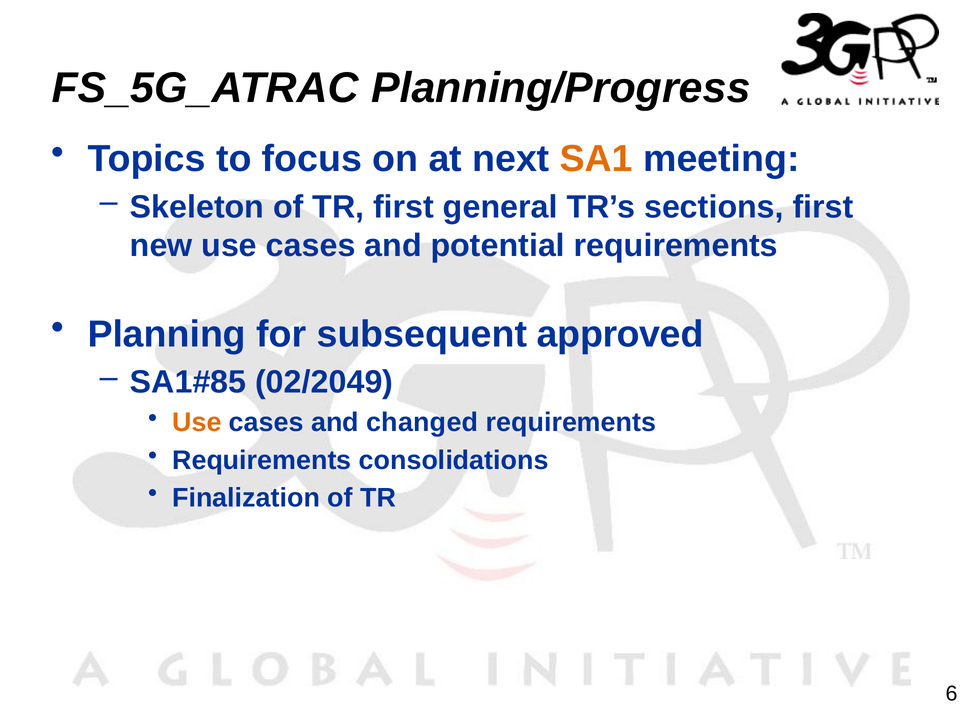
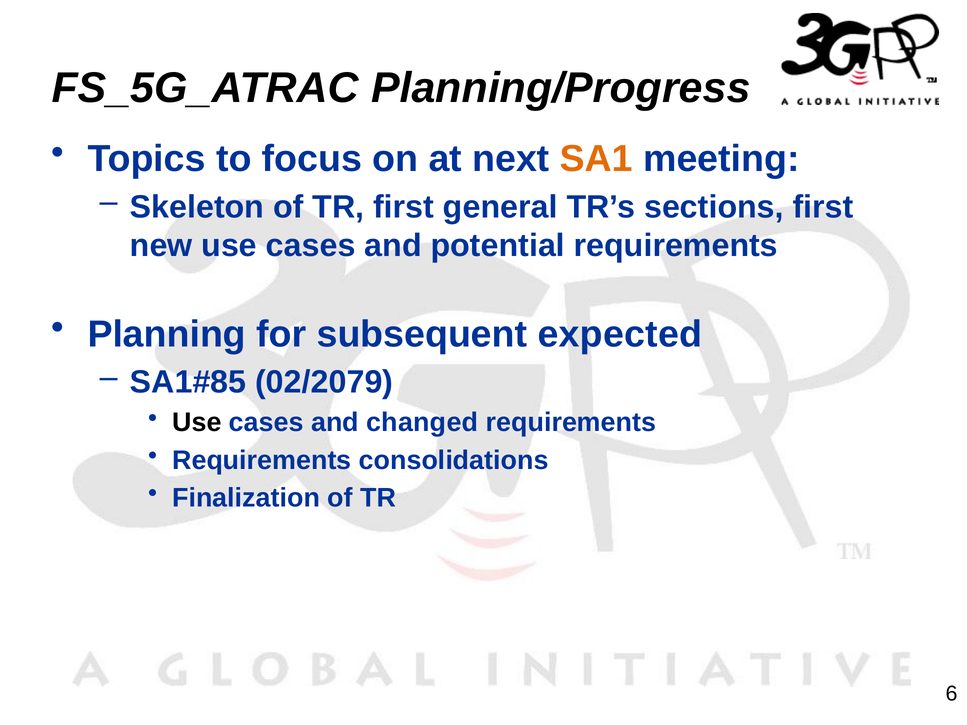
approved: approved -> expected
02/2049: 02/2049 -> 02/2079
Use at (197, 423) colour: orange -> black
